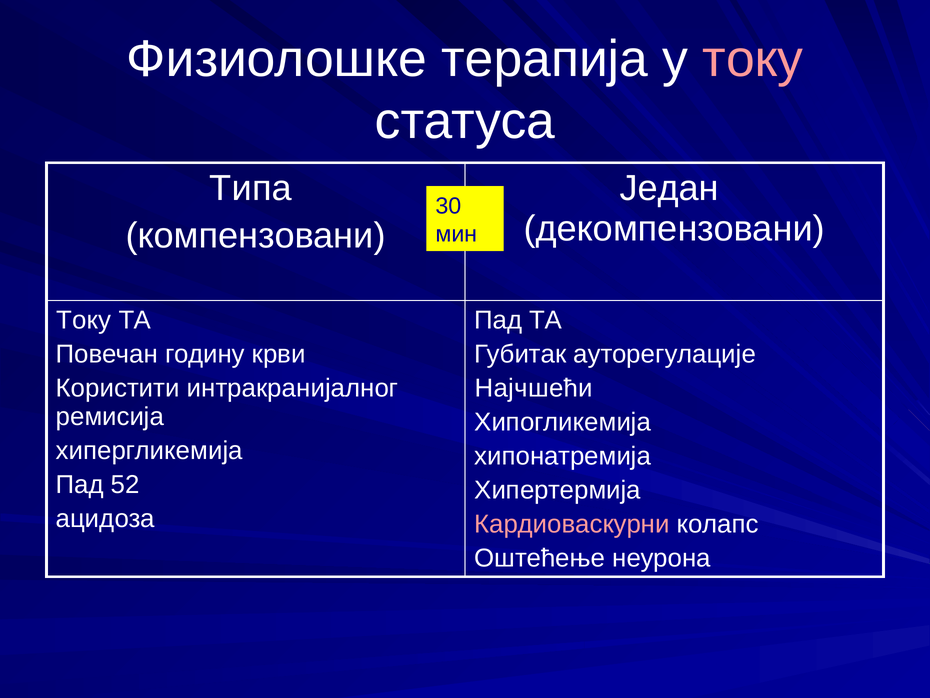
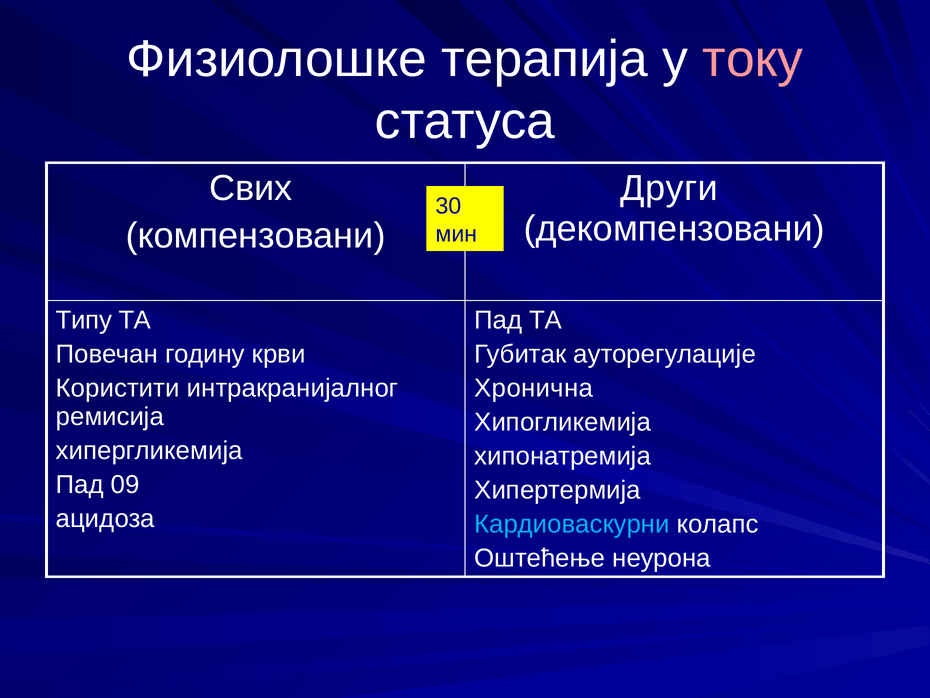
Типа: Типа -> Свих
Један: Један -> Други
Току at (84, 320): Току -> Типу
Најчшећи: Најчшећи -> Хронична
52: 52 -> 09
Кардиоваскурни colour: pink -> light blue
